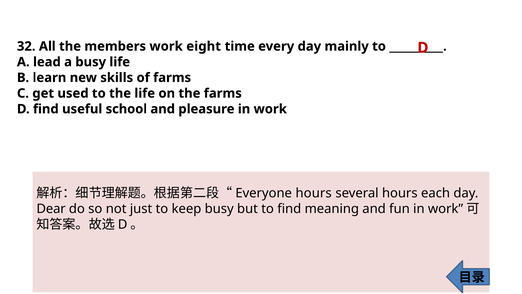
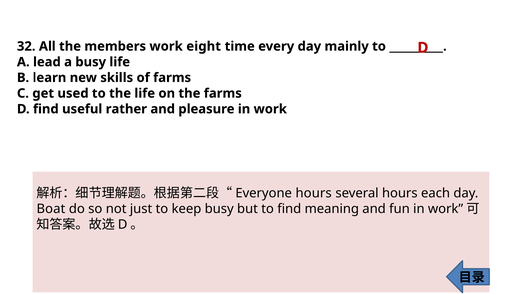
school: school -> rather
Dear: Dear -> Boat
